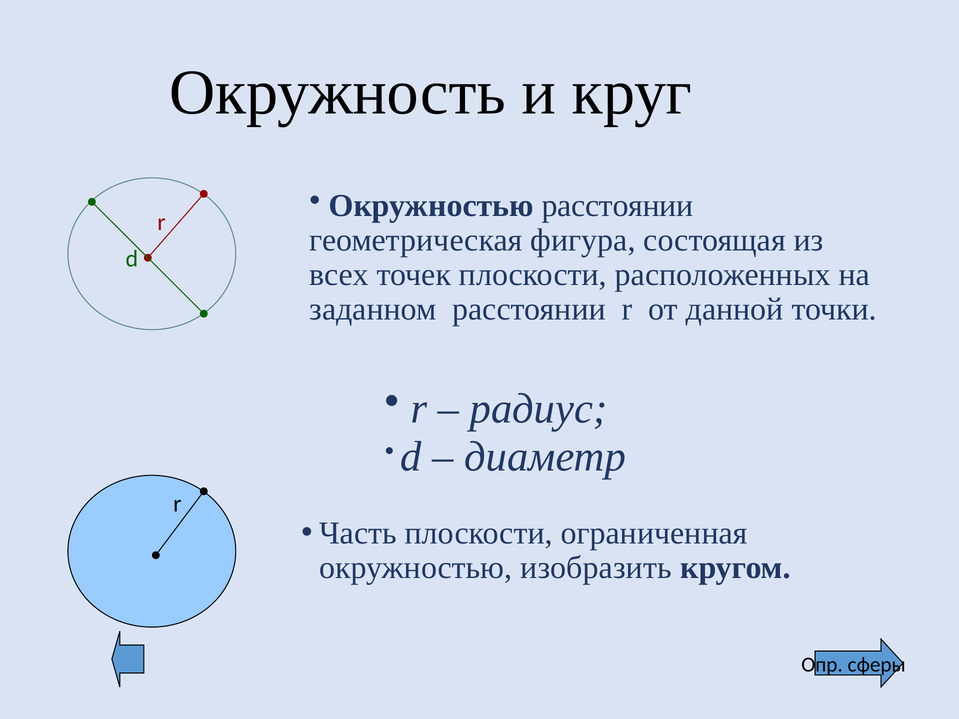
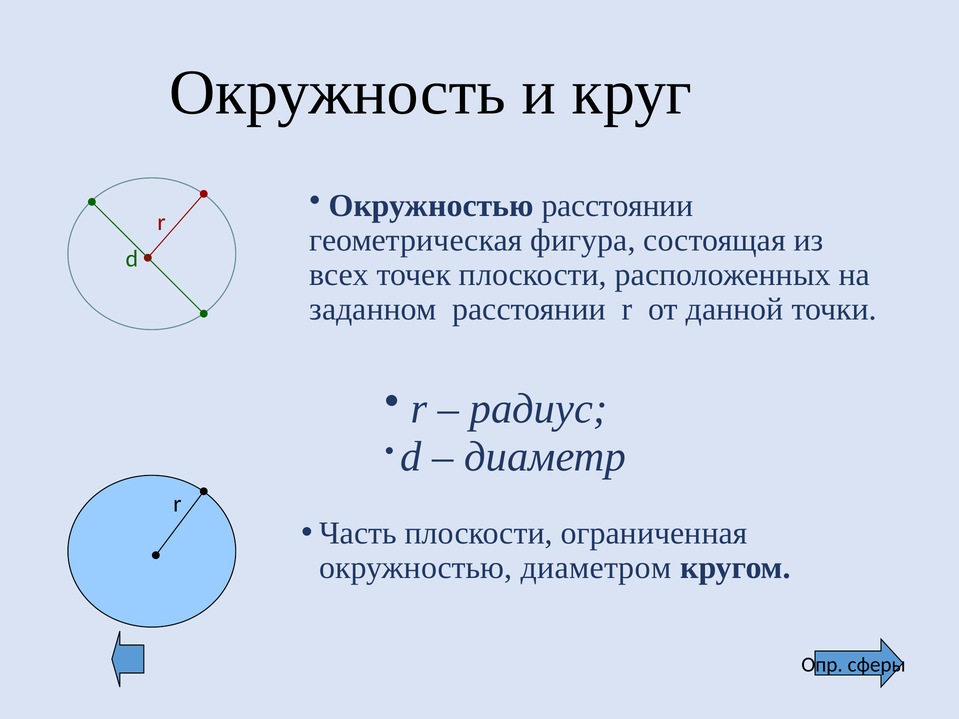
изобразить: изобразить -> диаметром
